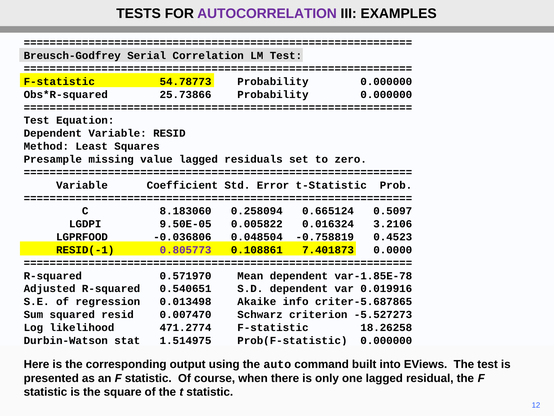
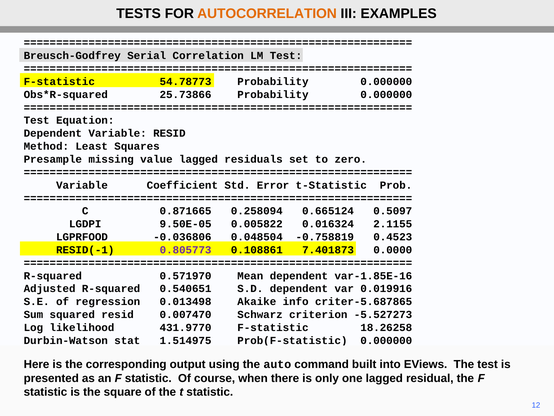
AUTOCORRELATION colour: purple -> orange
8.183060: 8.183060 -> 0.871665
3.2106: 3.2106 -> 2.1155
var-1.85E-78: var-1.85E-78 -> var-1.85E-16
471.2774: 471.2774 -> 431.9770
